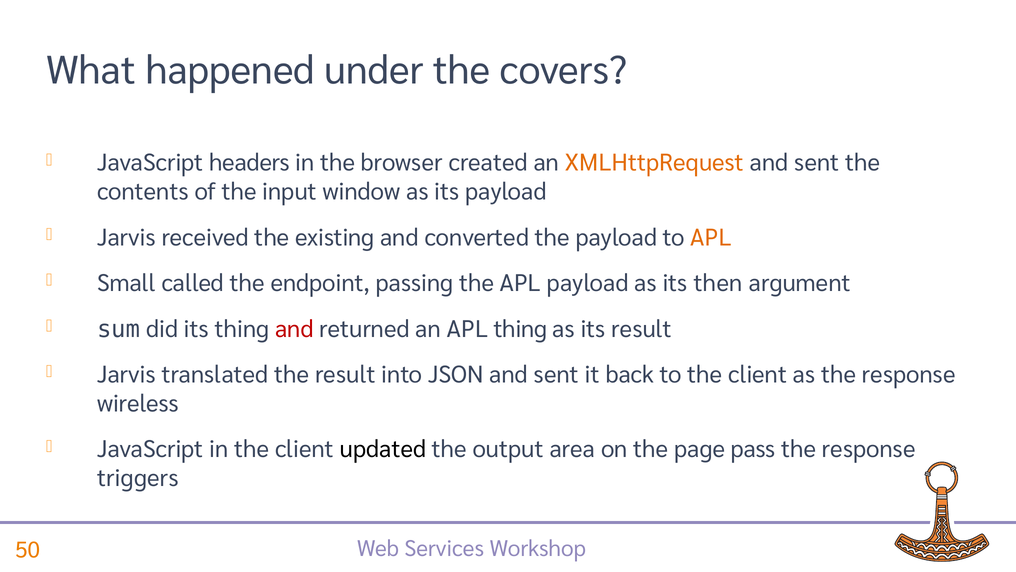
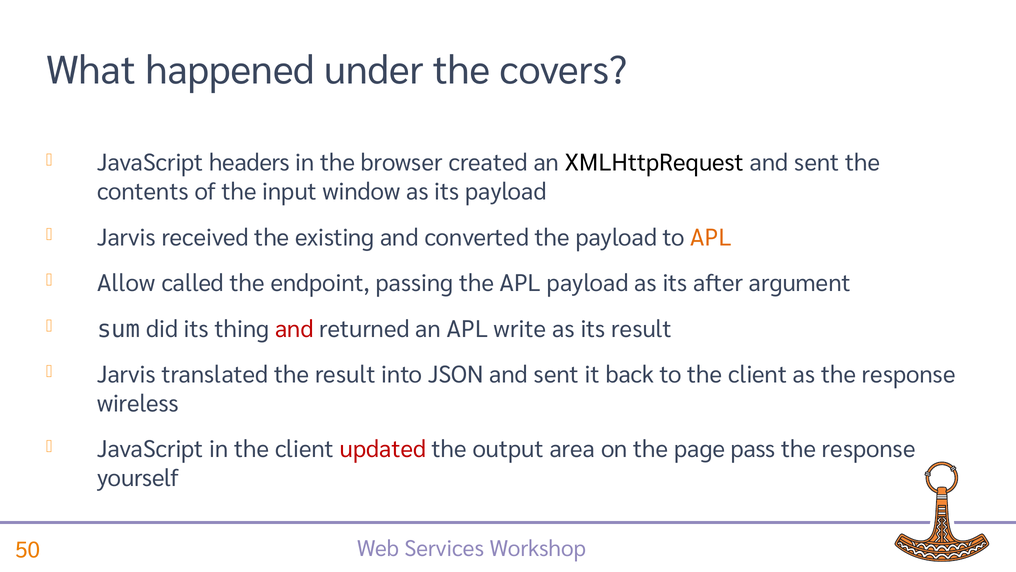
XMLHttpRequest colour: orange -> black
Small: Small -> Allow
then: then -> after
APL thing: thing -> write
updated colour: black -> red
triggers: triggers -> yourself
